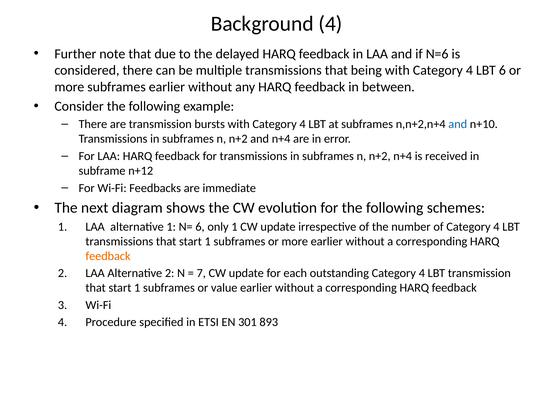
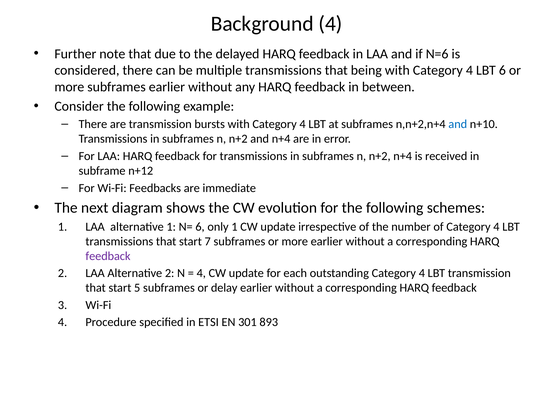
transmissions that start 1: 1 -> 7
feedback at (108, 256) colour: orange -> purple
7 at (201, 273): 7 -> 4
1 at (137, 288): 1 -> 5
value: value -> delay
